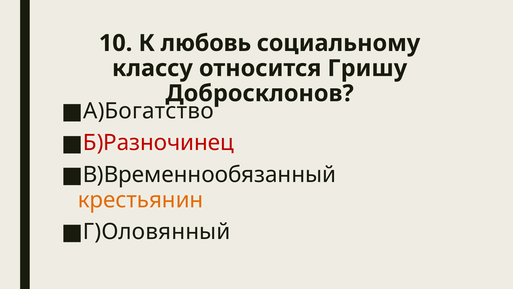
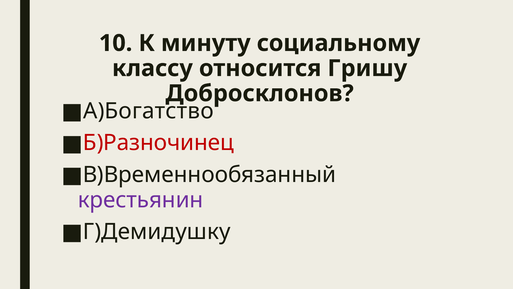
любовь: любовь -> минуту
крестьянин colour: orange -> purple
Г)Оловянный: Г)Оловянный -> Г)Демидушку
